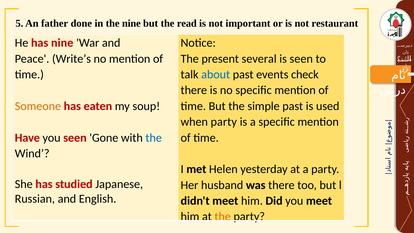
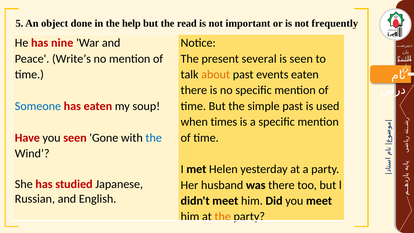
father: father -> object
the nine: nine -> help
restaurant: restaurant -> frequently
about colour: blue -> orange
events check: check -> eaten
Someone colour: orange -> blue
when party: party -> times
